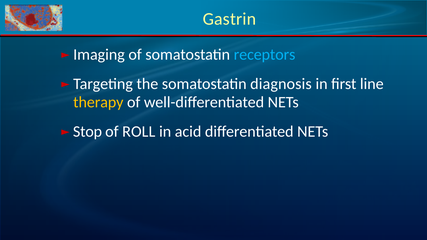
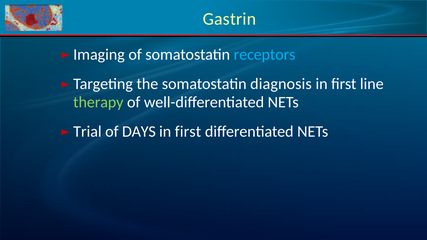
therapy colour: yellow -> light green
Stop: Stop -> Trial
ROLL: ROLL -> DAYS
acid at (188, 132): acid -> first
